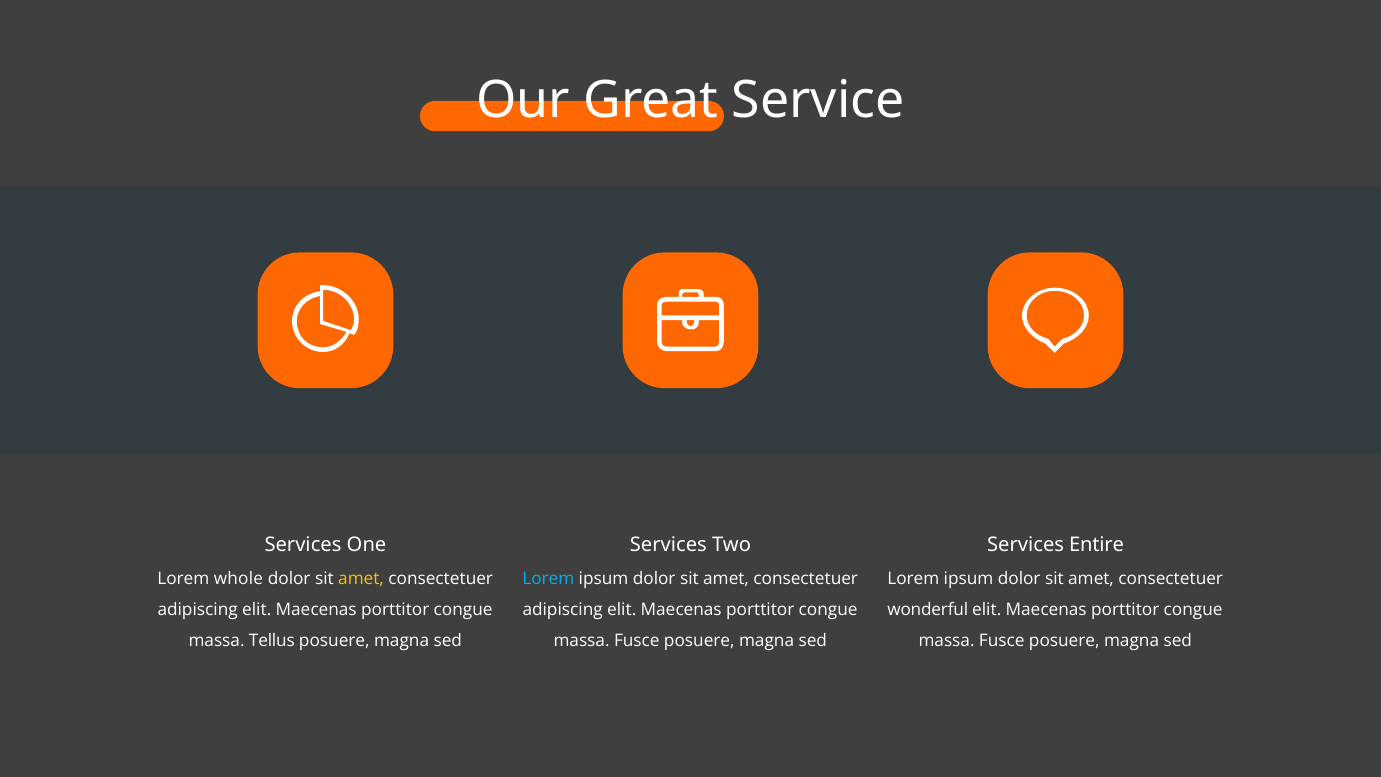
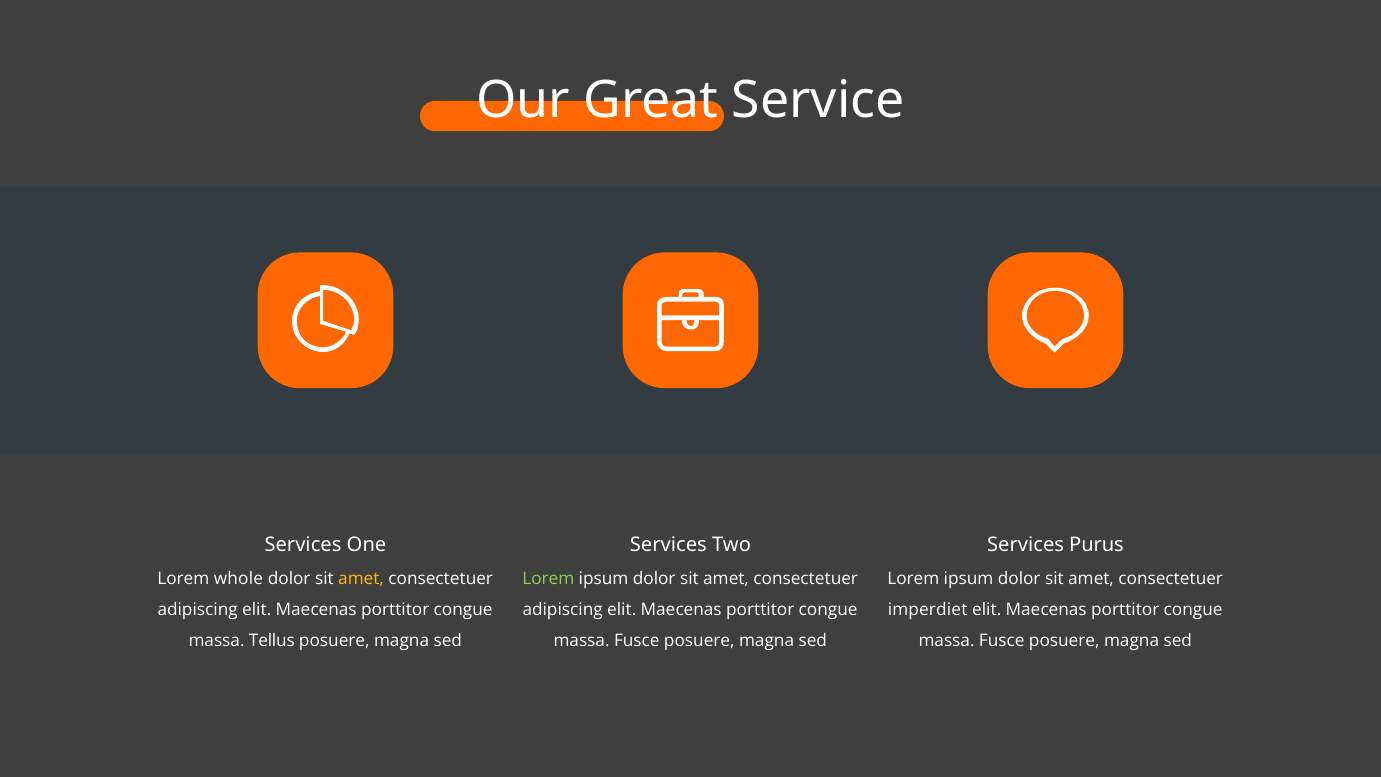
Entire: Entire -> Purus
Lorem at (548, 579) colour: light blue -> light green
wonderful: wonderful -> imperdiet
